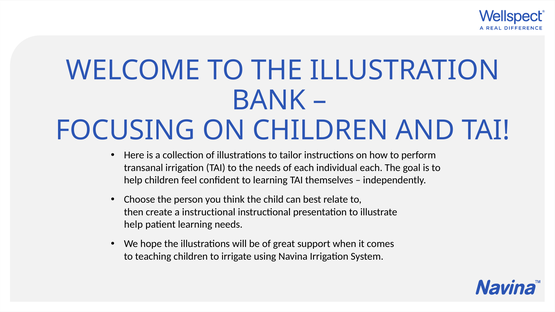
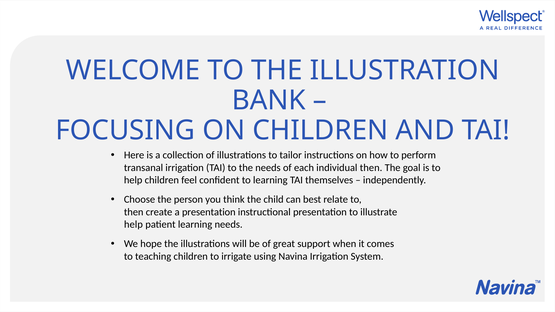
individual each: each -> then
a instructional: instructional -> presentation
